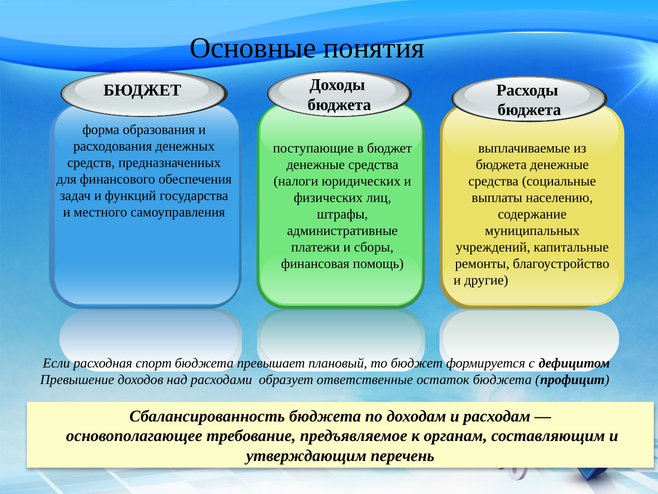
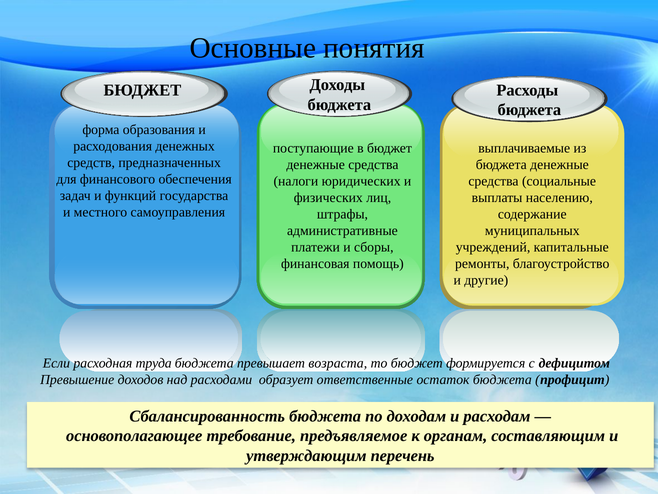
спорт: спорт -> труда
плановый: плановый -> возраста
